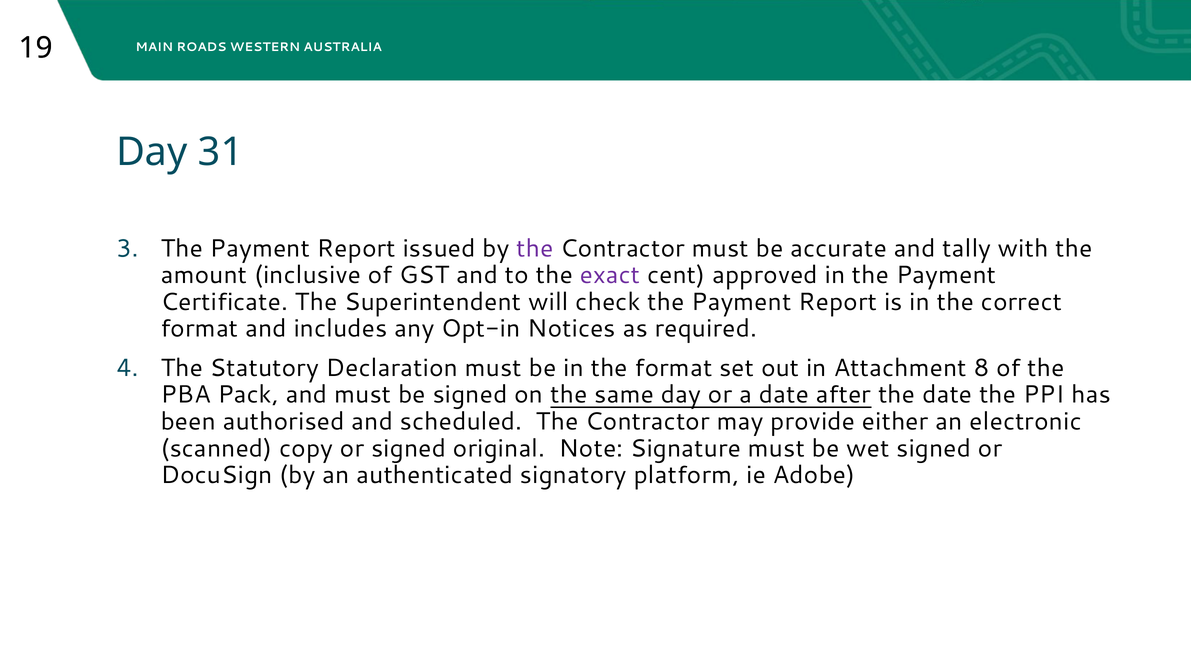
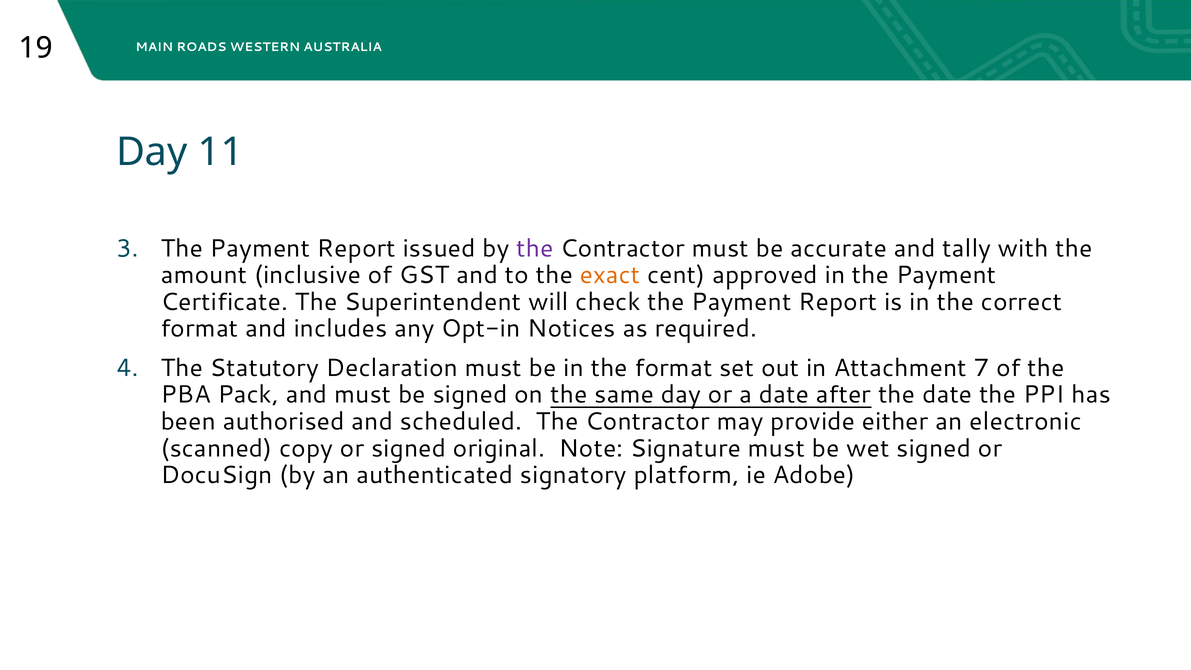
31: 31 -> 11
exact colour: purple -> orange
8: 8 -> 7
